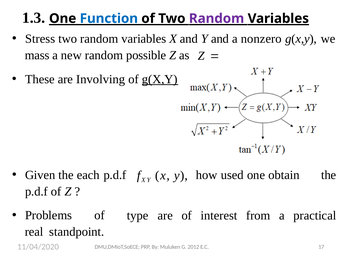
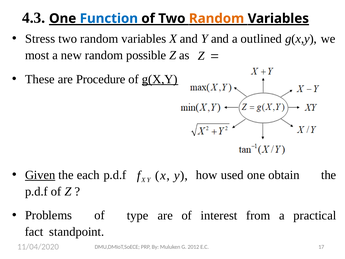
1.3: 1.3 -> 4.3
Random at (217, 18) colour: purple -> orange
nonzero: nonzero -> outlined
mass: mass -> most
Involving: Involving -> Procedure
Given underline: none -> present
real: real -> fact
